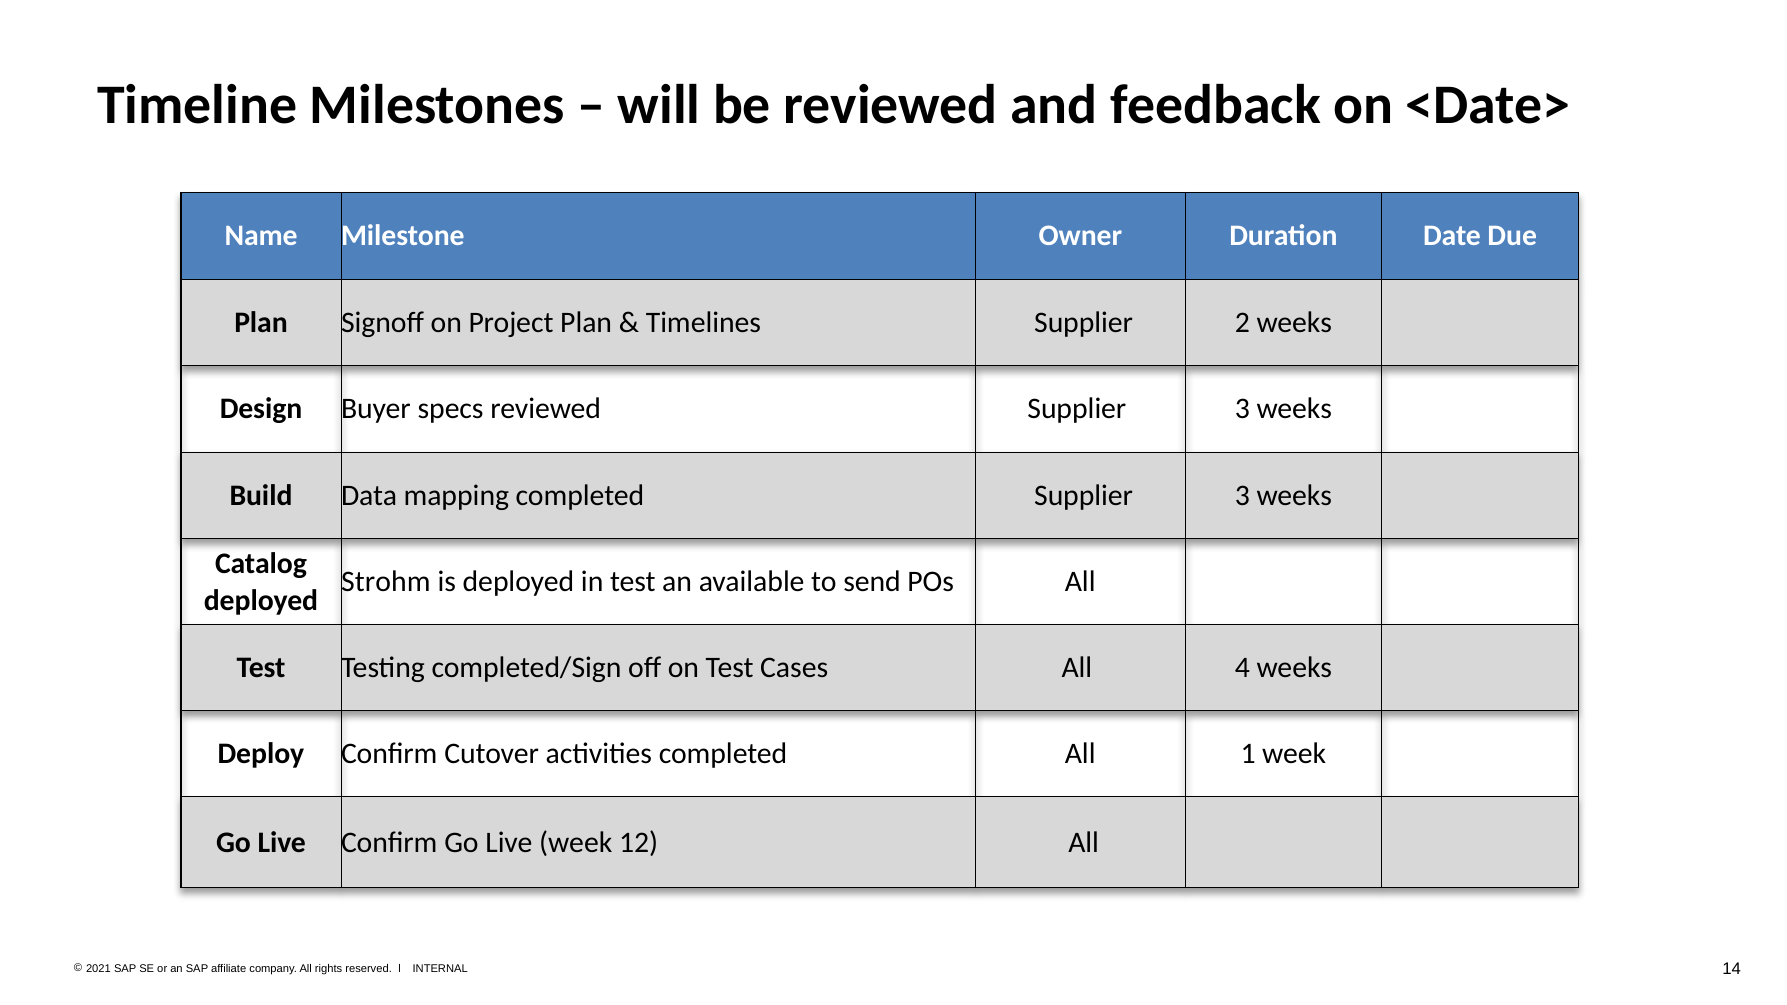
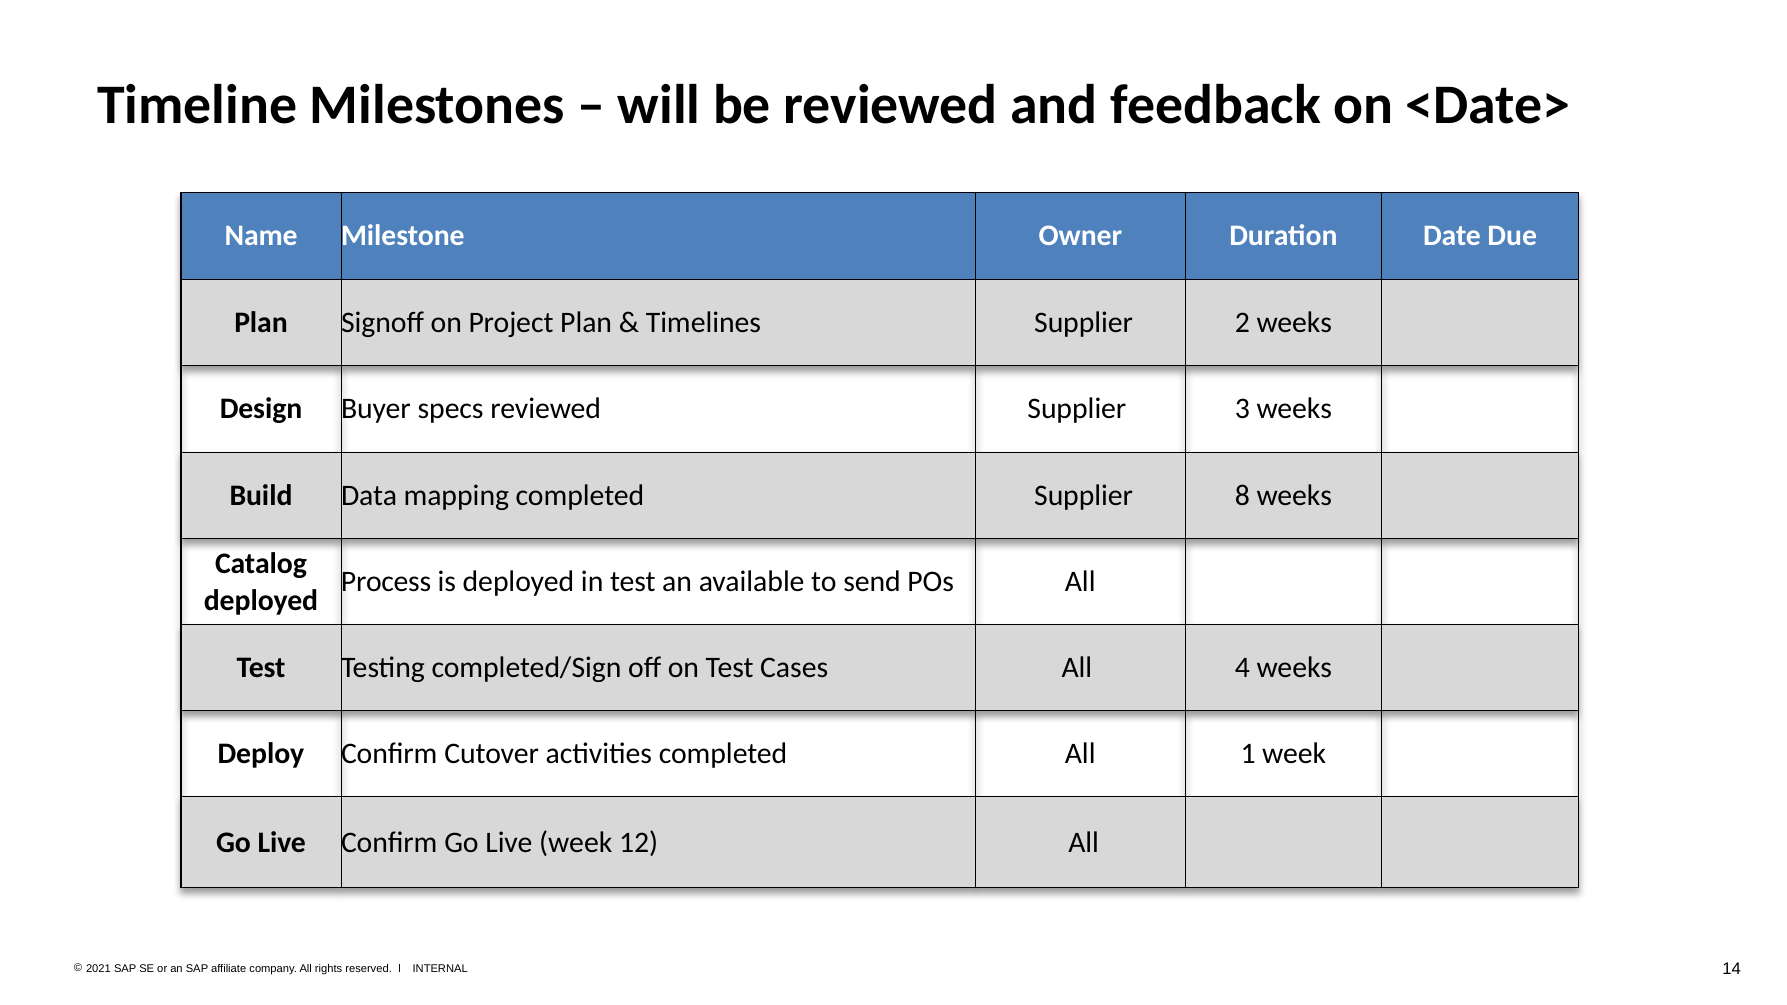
completed Supplier 3: 3 -> 8
Strohm: Strohm -> Process
